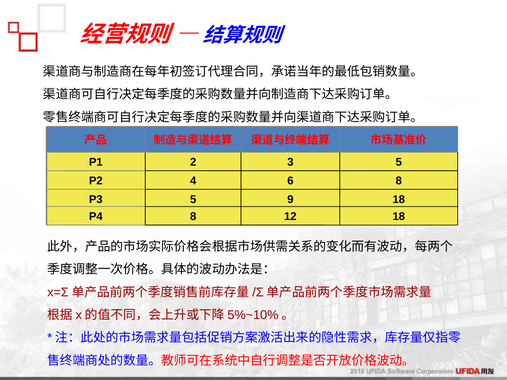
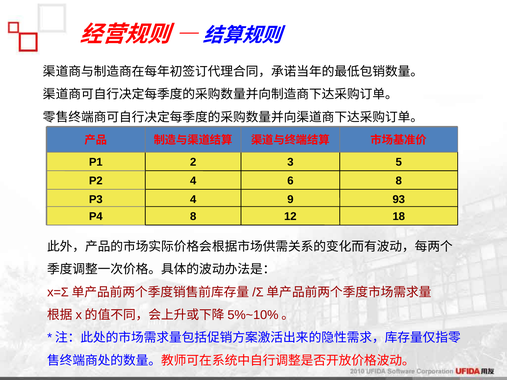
P3 5: 5 -> 4
9 18: 18 -> 93
